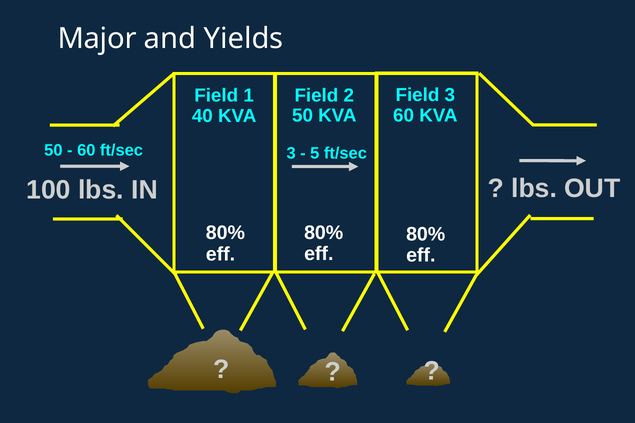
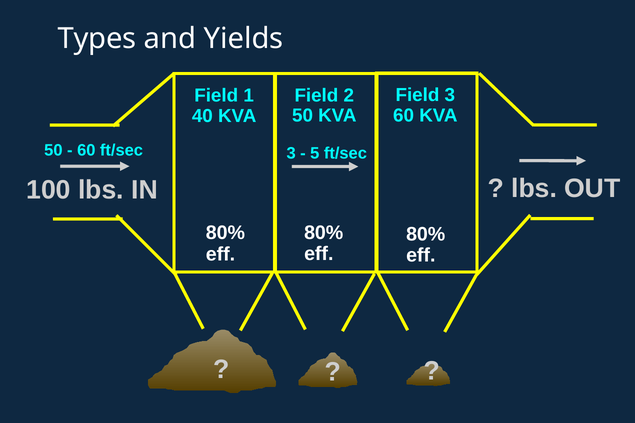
Major: Major -> Types
